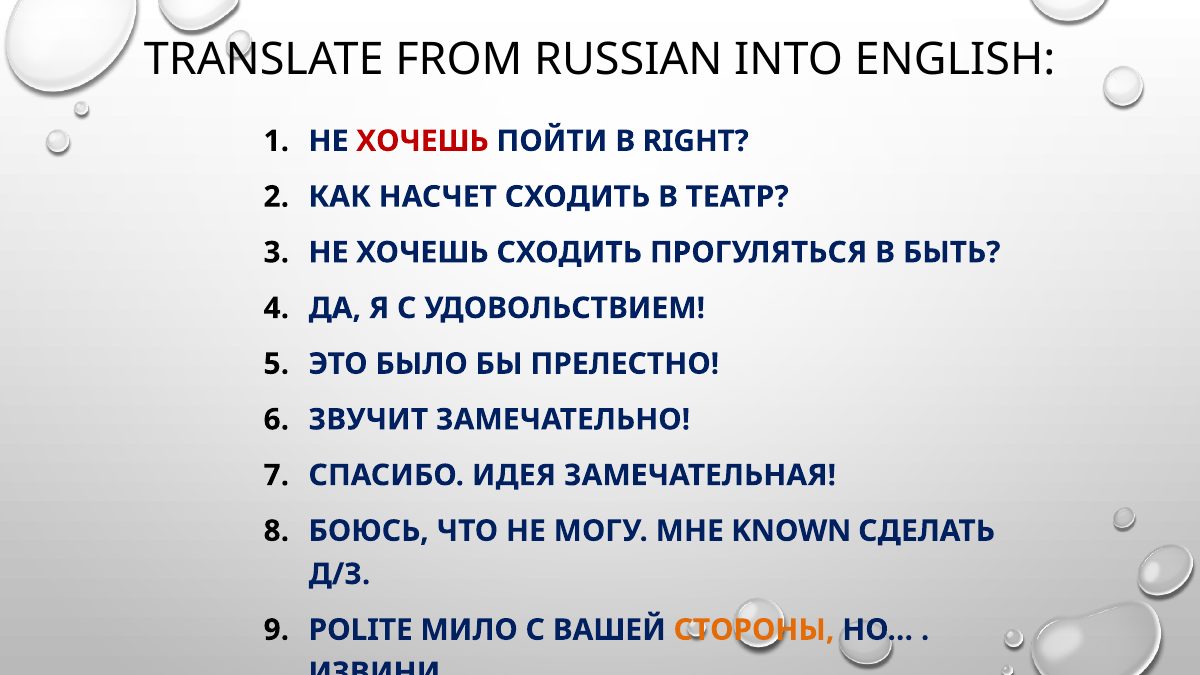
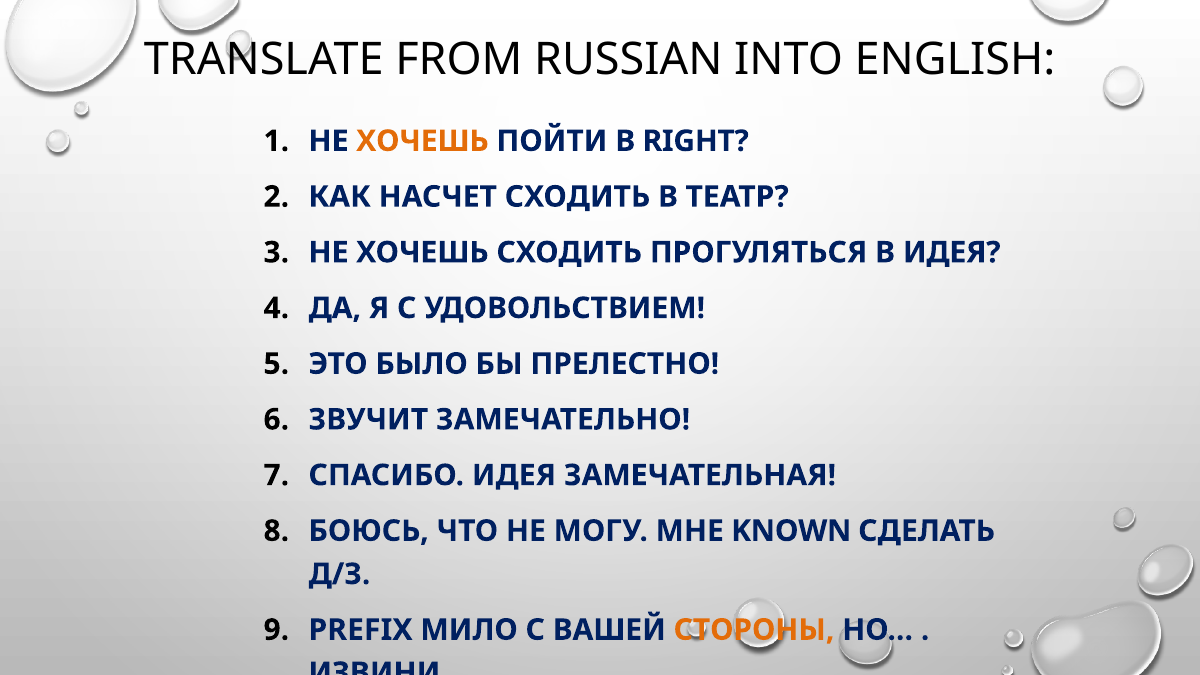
ХОЧЕШЬ at (423, 141) colour: red -> orange
В БЫТЬ: БЫТЬ -> ИДЕЯ
POLITE: POLITE -> PREFIX
